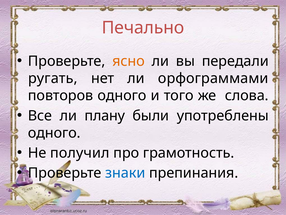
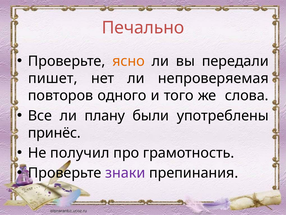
ругать: ругать -> пишет
орфограммами: орфограммами -> непроверяемая
одного at (54, 133): одного -> принёс
знаки colour: blue -> purple
